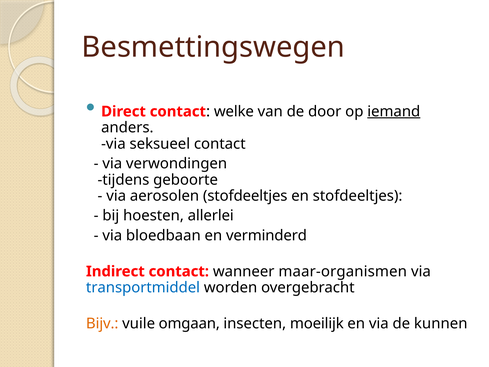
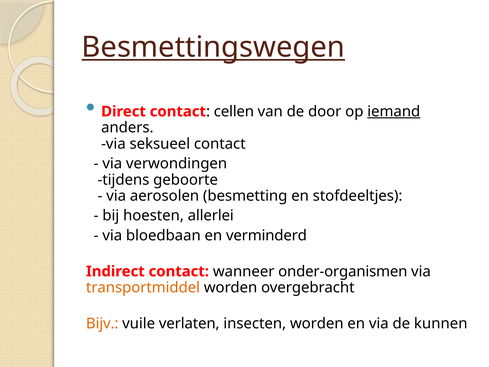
Besmettingswegen underline: none -> present
welke: welke -> cellen
aerosolen stofdeeltjes: stofdeeltjes -> besmetting
maar-organismen: maar-organismen -> onder-organismen
transportmiddel colour: blue -> orange
omgaan: omgaan -> verlaten
insecten moeilijk: moeilijk -> worden
